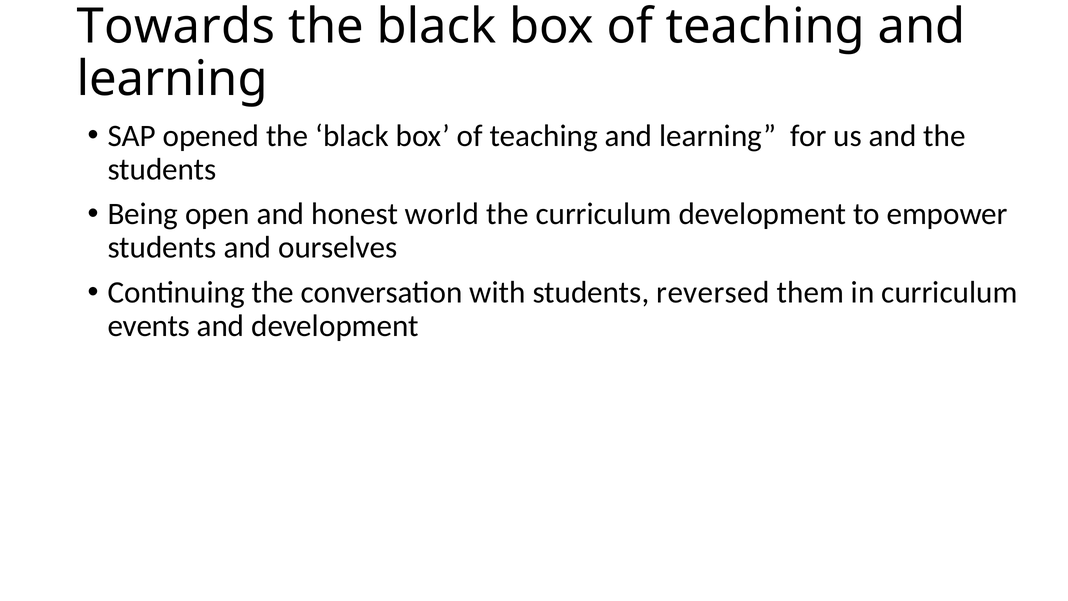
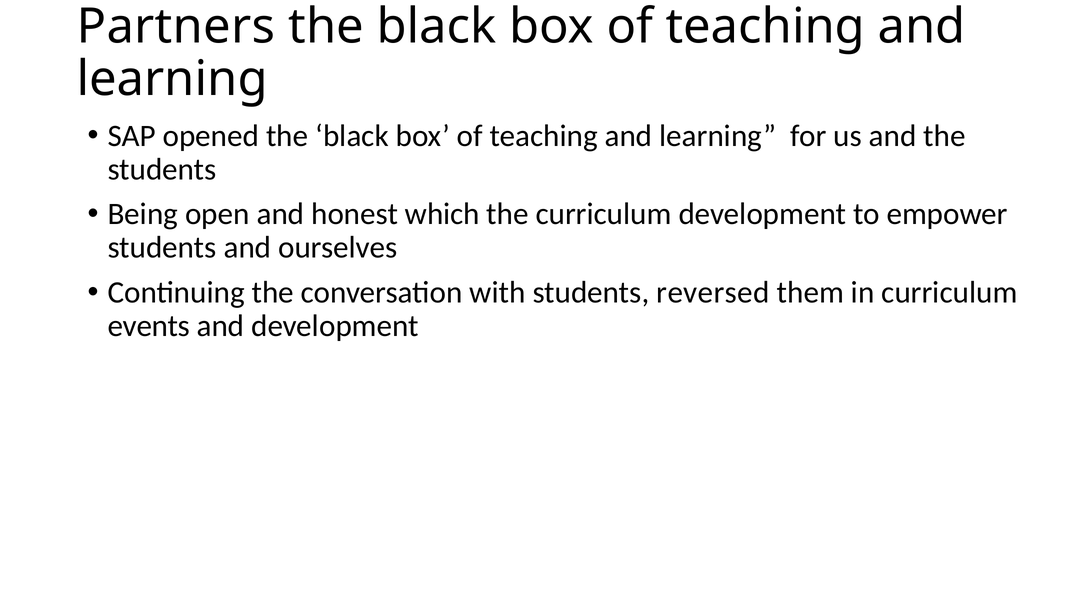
Towards: Towards -> Partners
world: world -> which
